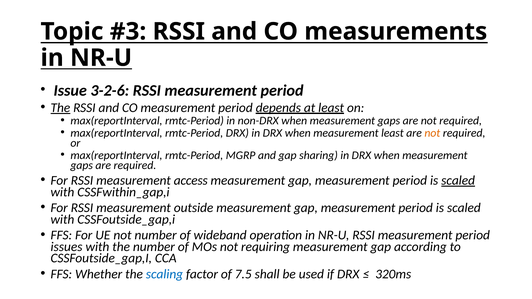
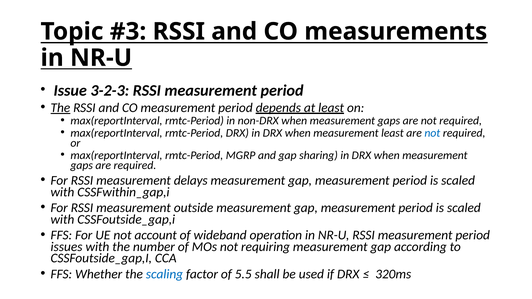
3-2-6: 3-2-6 -> 3-2-3
not at (432, 133) colour: orange -> blue
access: access -> delays
scaled at (458, 181) underline: present -> none
not number: number -> account
7.5: 7.5 -> 5.5
